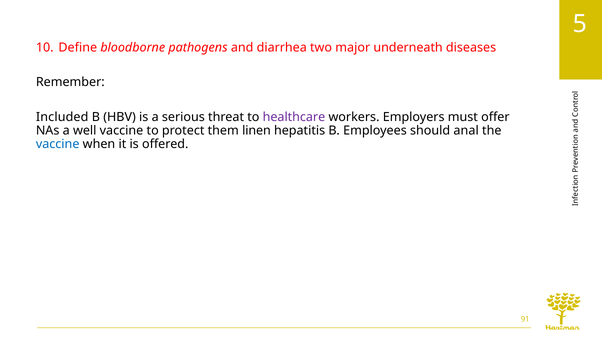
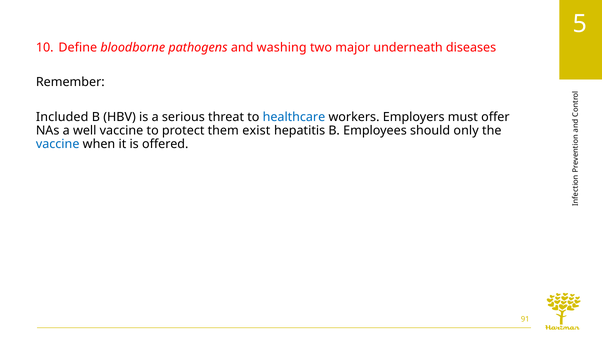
diarrhea: diarrhea -> washing
healthcare colour: purple -> blue
linen: linen -> exist
anal: anal -> only
